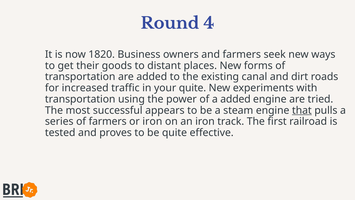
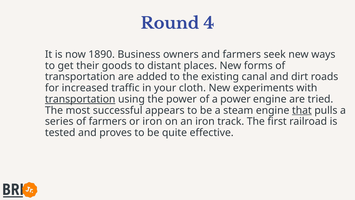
1820: 1820 -> 1890
your quite: quite -> cloth
transportation at (80, 99) underline: none -> present
a added: added -> power
